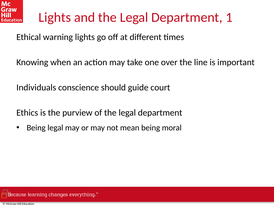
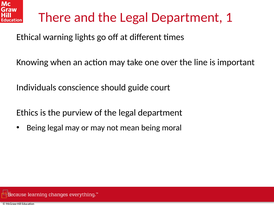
Lights at (55, 17): Lights -> There
